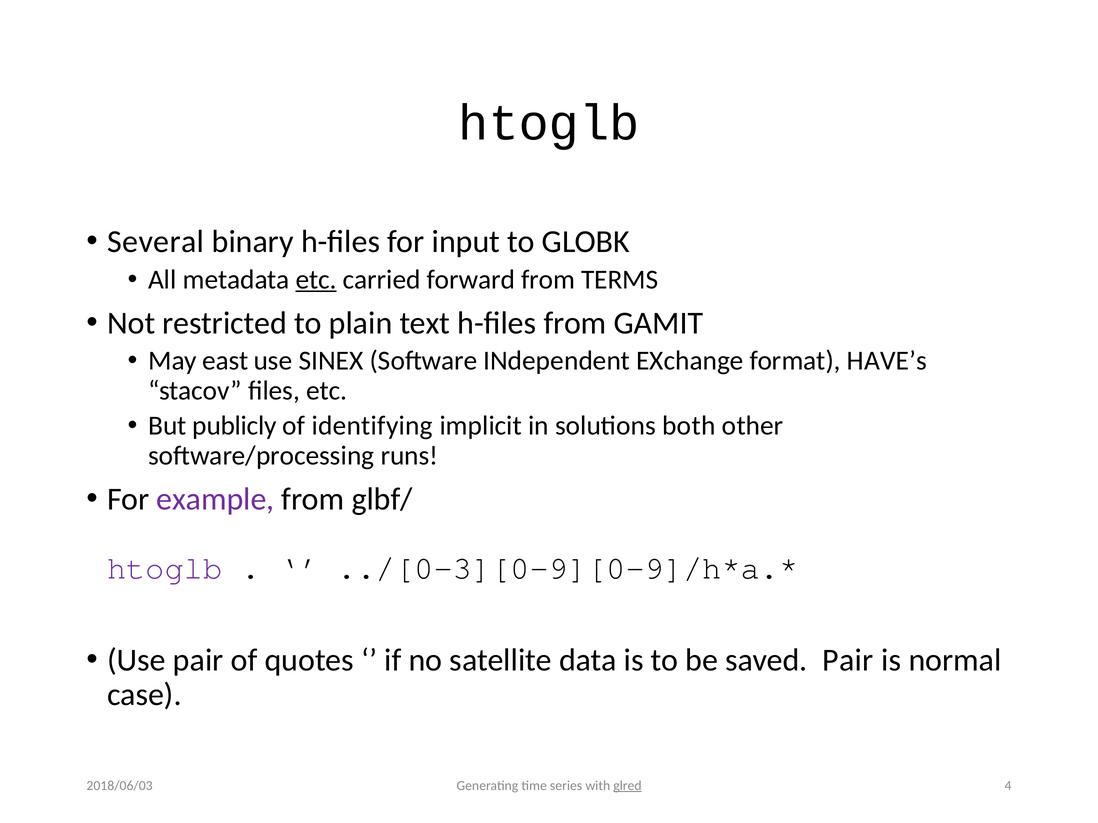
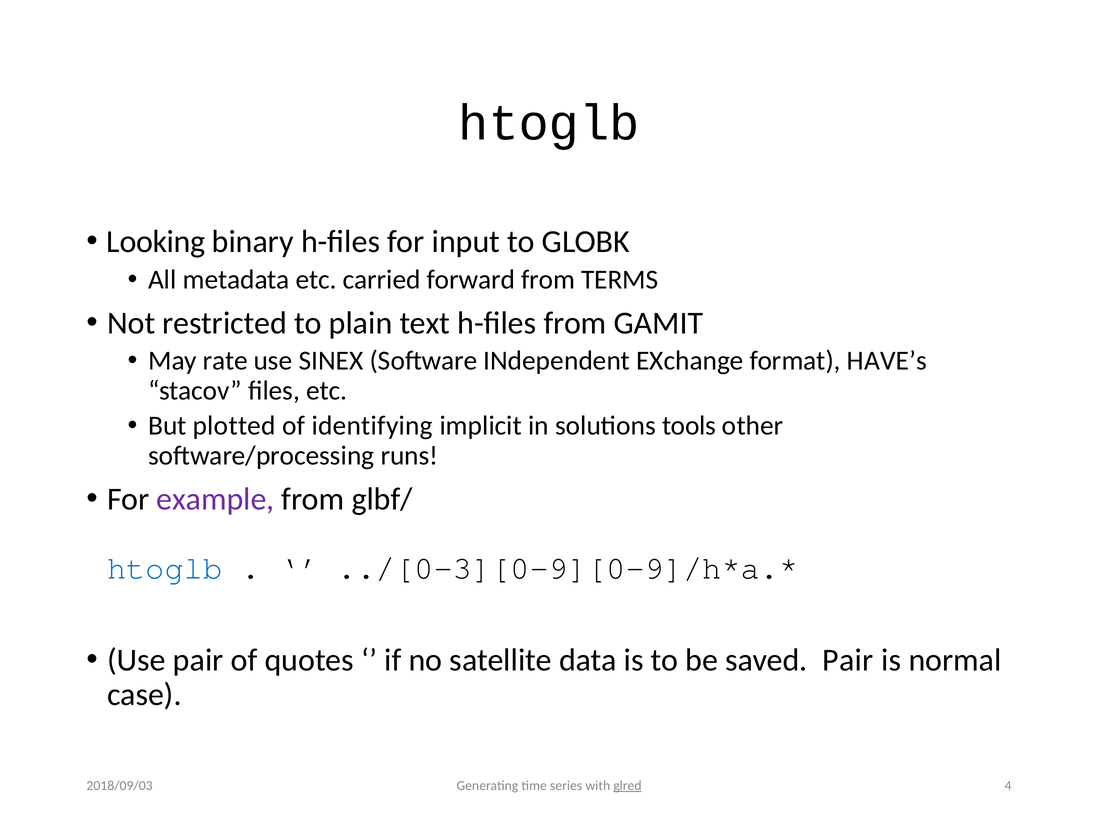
Several: Several -> Looking
etc at (316, 280) underline: present -> none
east: east -> rate
publicly: publicly -> plotted
both: both -> tools
htoglb at (165, 568) colour: purple -> blue
2018/06/03: 2018/06/03 -> 2018/09/03
